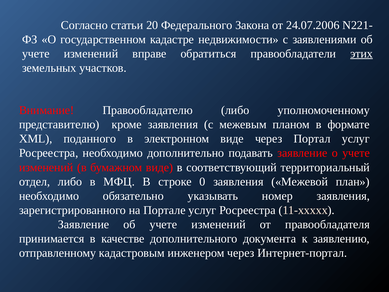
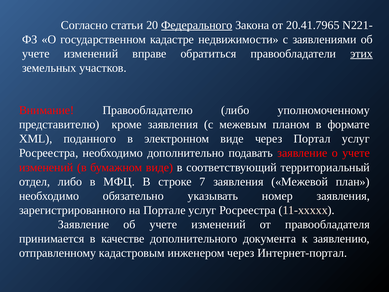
Федерального underline: none -> present
24.07.2006: 24.07.2006 -> 20.41.7965
0: 0 -> 7
